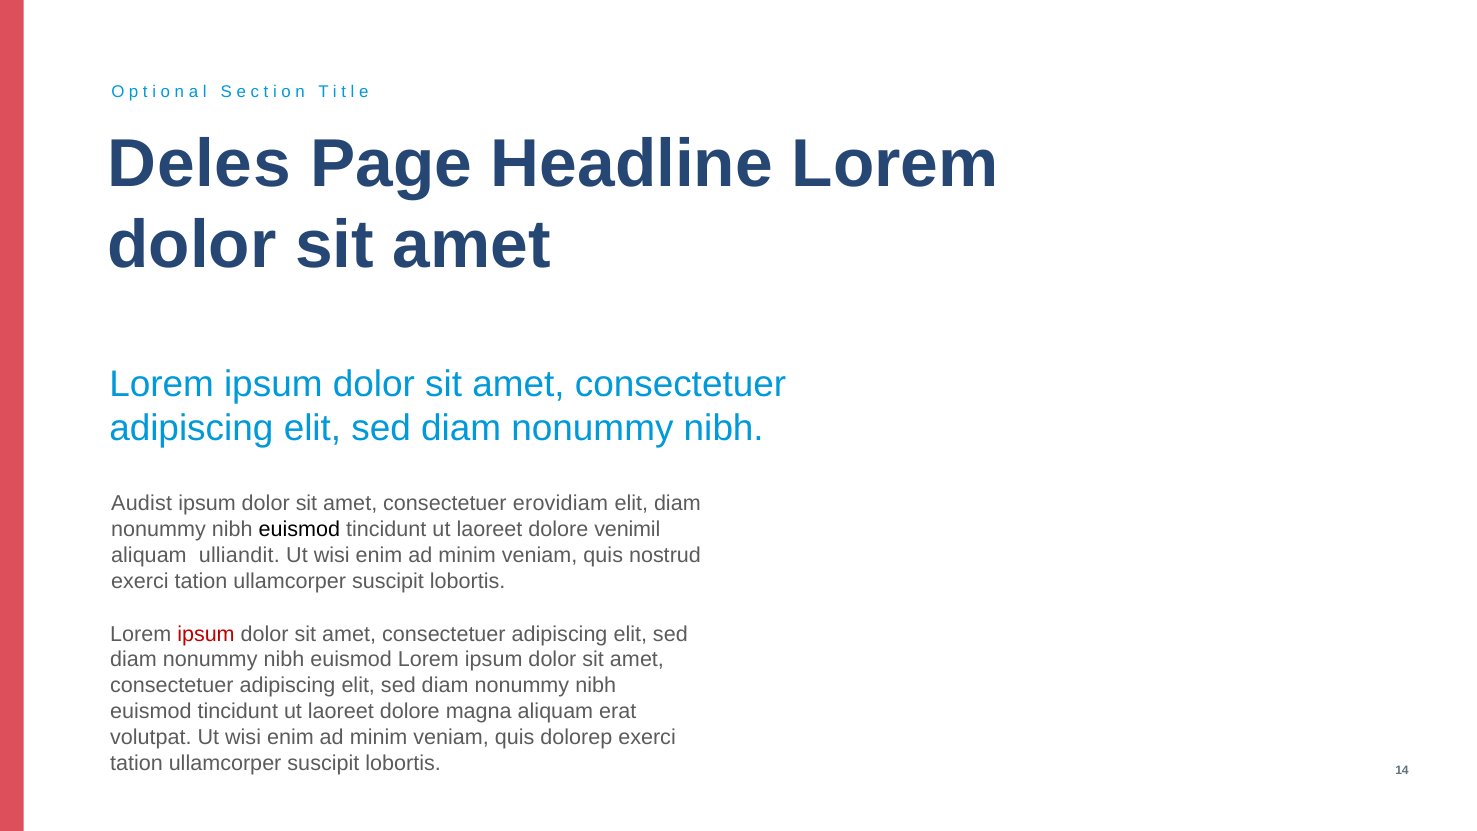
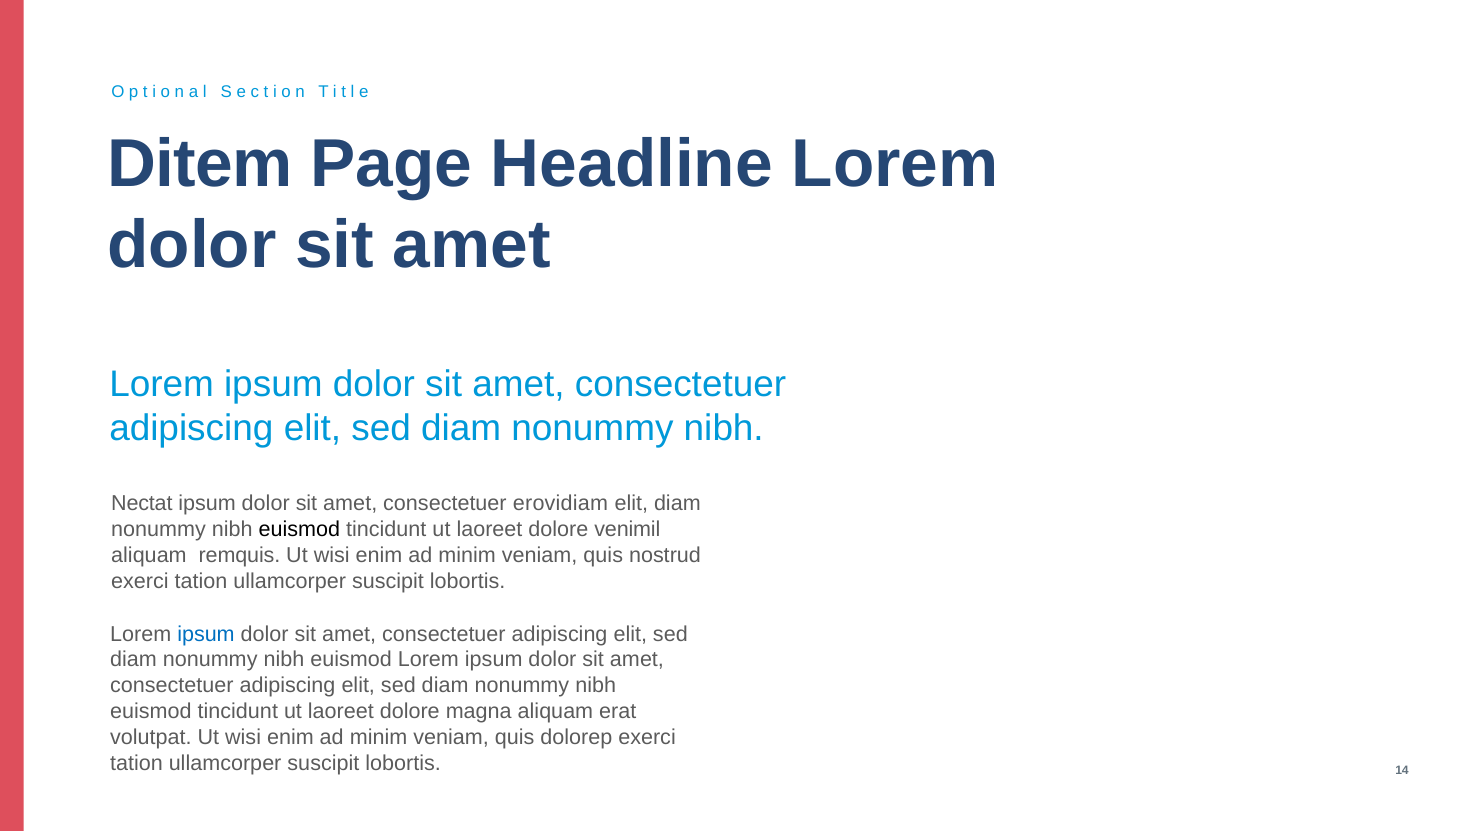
Deles: Deles -> Ditem
Audist: Audist -> Nectat
ulliandit: ulliandit -> remquis
ipsum at (206, 634) colour: red -> blue
